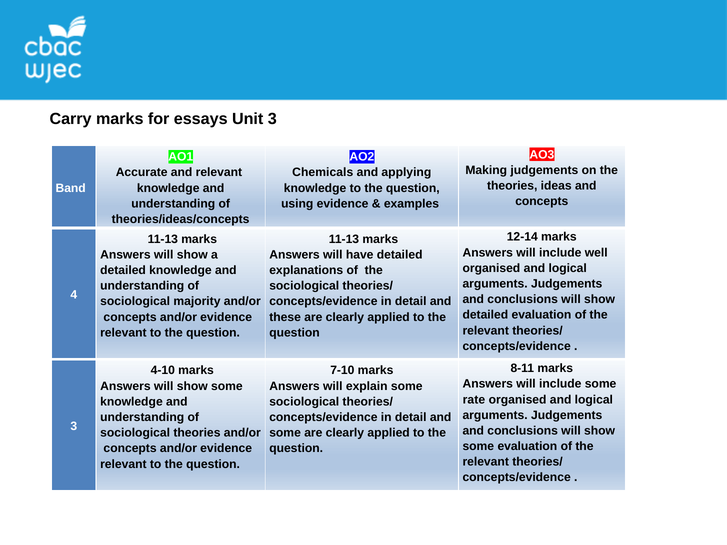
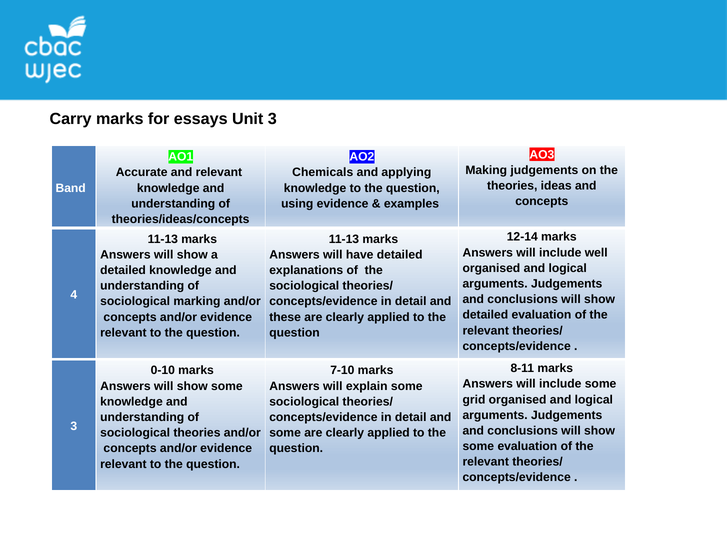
majority: majority -> marking
4-10: 4-10 -> 0-10
rate: rate -> grid
